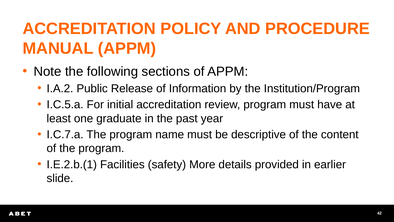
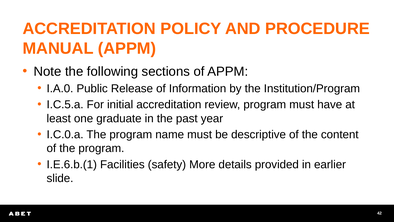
I.A.2: I.A.2 -> I.A.0
I.C.7.a: I.C.7.a -> I.C.0.a
I.E.2.b.(1: I.E.2.b.(1 -> I.E.6.b.(1
